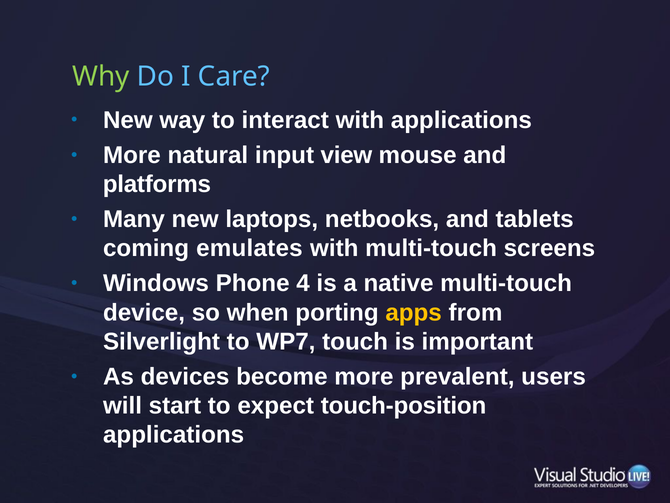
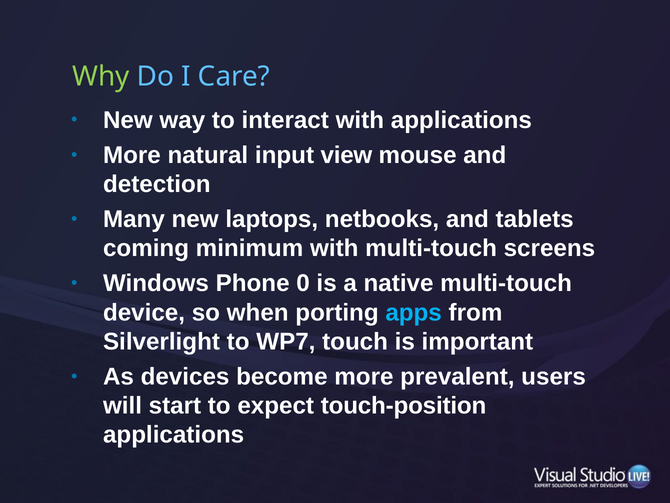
platforms: platforms -> detection
emulates: emulates -> minimum
4: 4 -> 0
apps colour: yellow -> light blue
